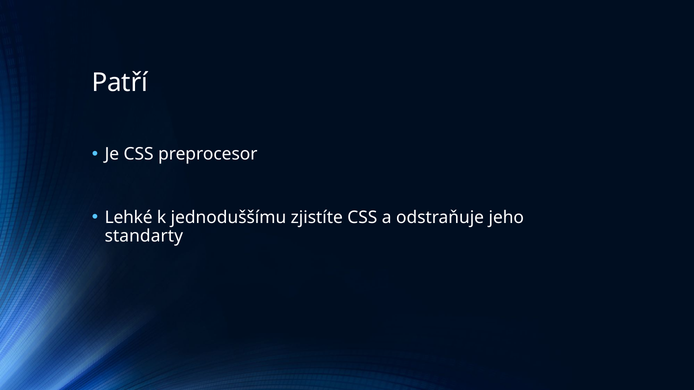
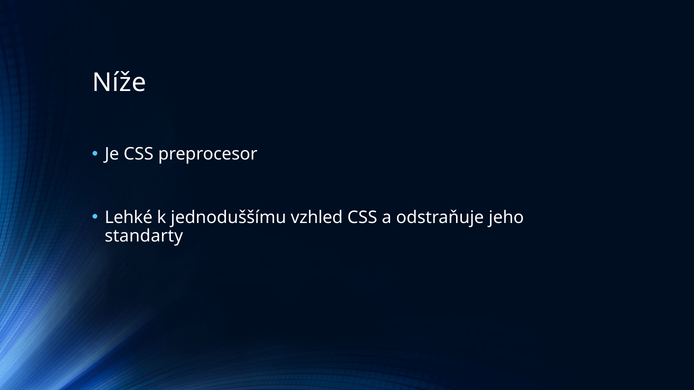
Patří: Patří -> Níže
zjistíte: zjistíte -> vzhled
